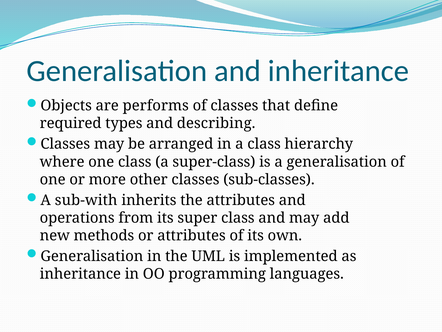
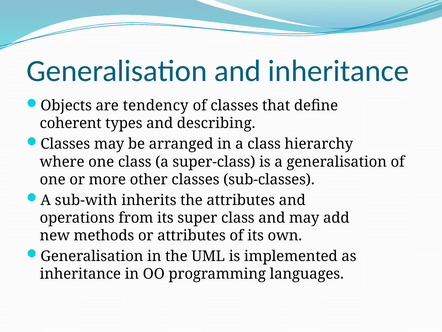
performs: performs -> tendency
required: required -> coherent
